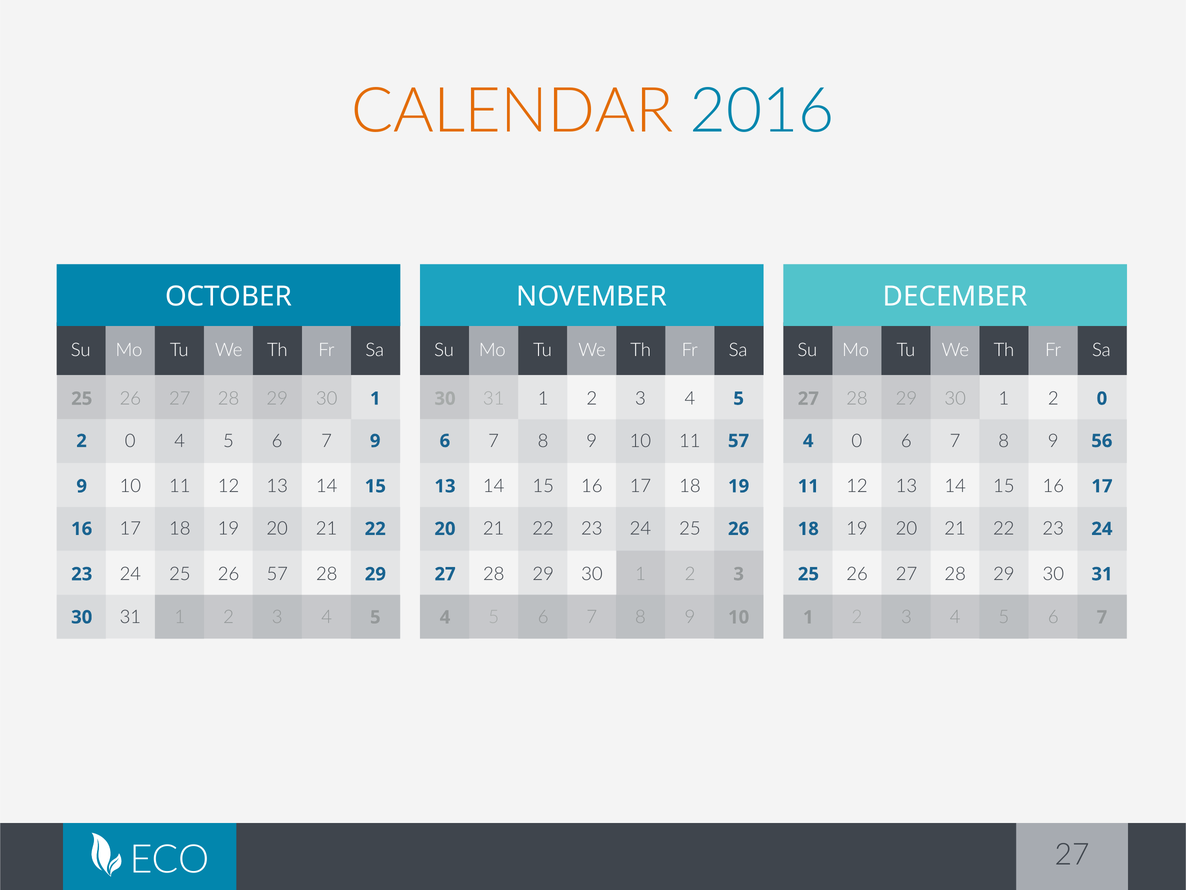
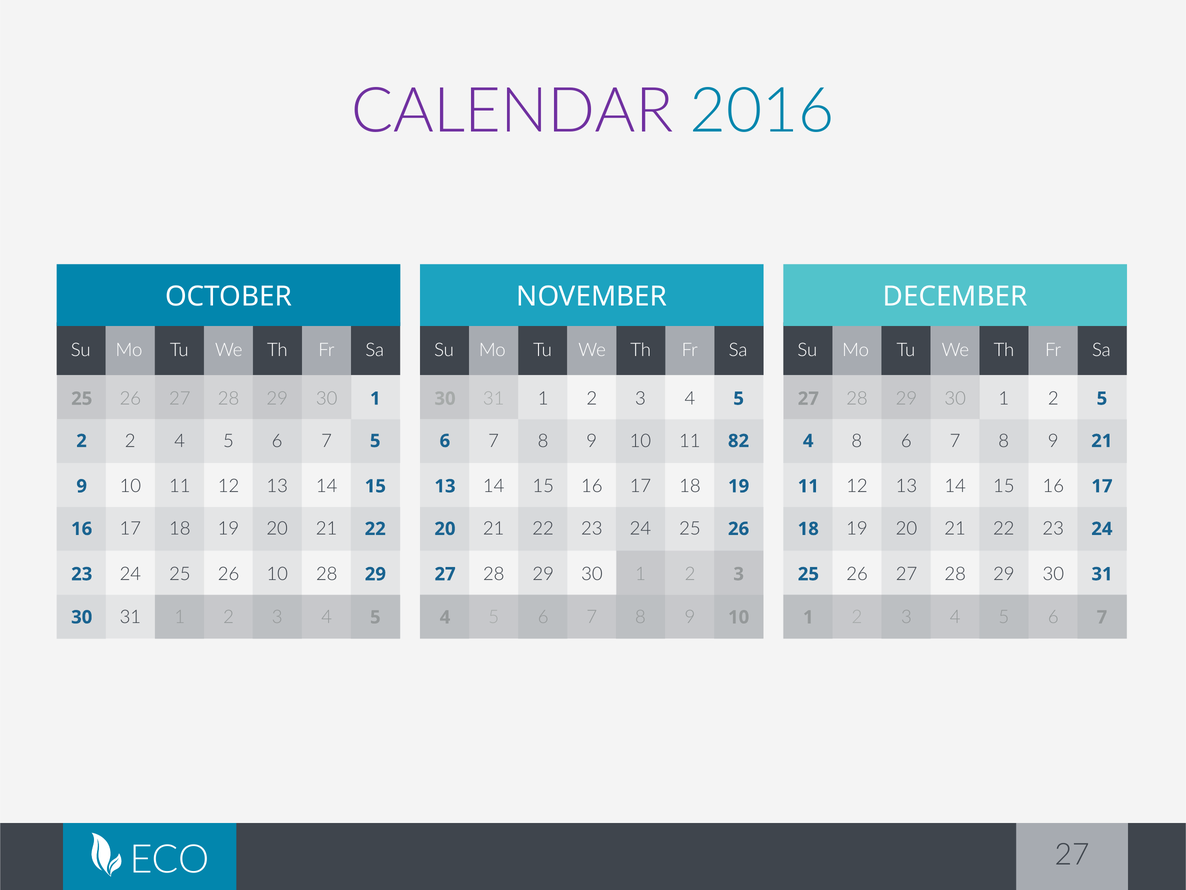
CALENDAR colour: orange -> purple
0 at (1102, 398): 0 -> 5
7 9: 9 -> 5
11 57: 57 -> 82
9 56: 56 -> 21
0 at (130, 441): 0 -> 2
4 0: 0 -> 8
26 57: 57 -> 10
